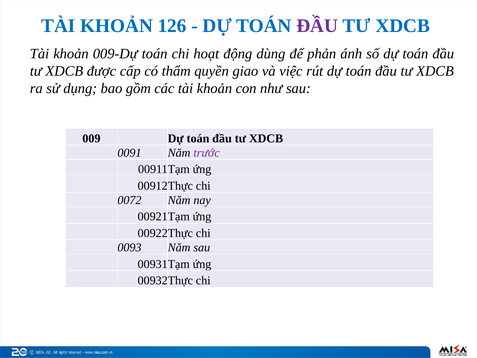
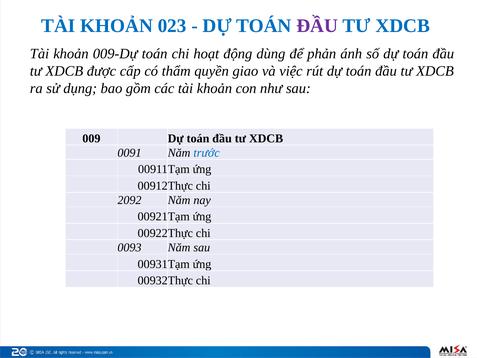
126: 126 -> 023
trước colour: purple -> blue
0072: 0072 -> 2092
